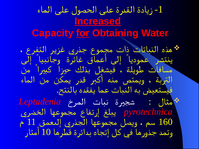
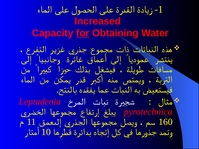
Increased underline: present -> none
